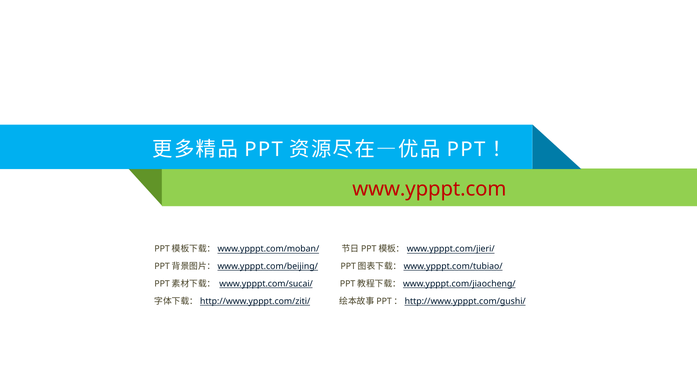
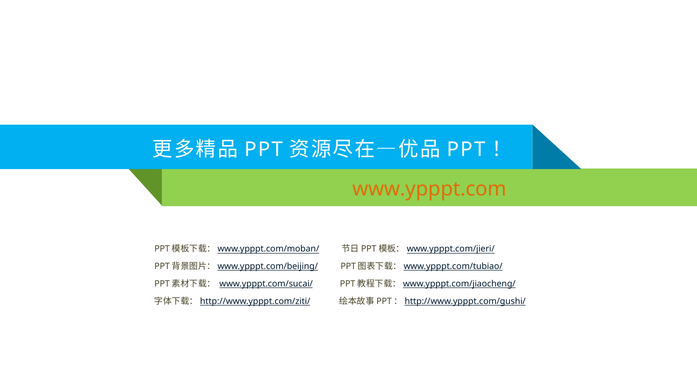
www.ypppt.com colour: red -> orange
